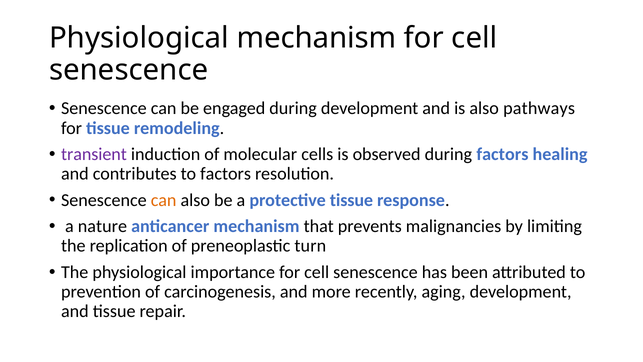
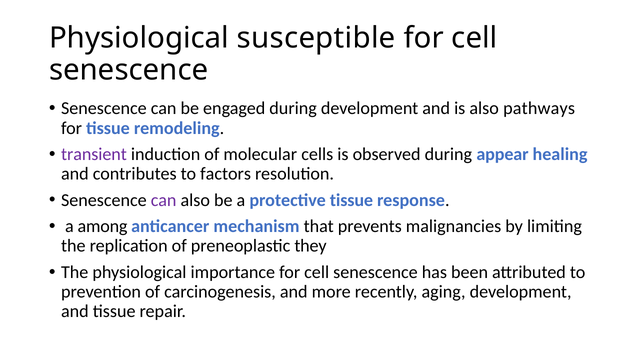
Physiological mechanism: mechanism -> susceptible
during factors: factors -> appear
can at (164, 200) colour: orange -> purple
nature: nature -> among
turn: turn -> they
